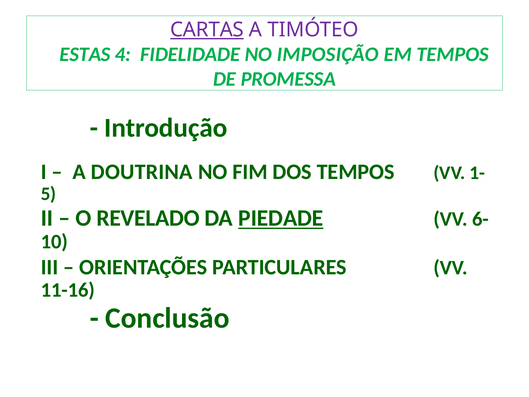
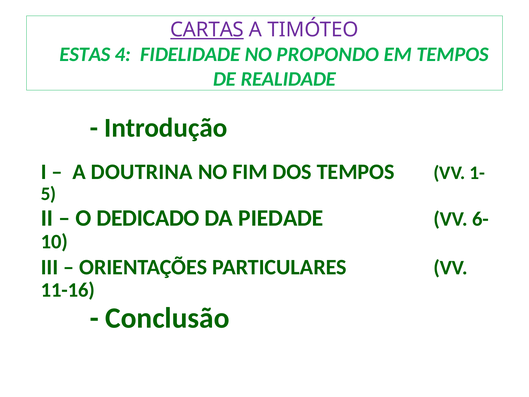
IMPOSIÇÃO: IMPOSIÇÃO -> PROPONDO
PROMESSA: PROMESSA -> REALIDADE
REVELADO: REVELADO -> DEDICADO
PIEDADE underline: present -> none
